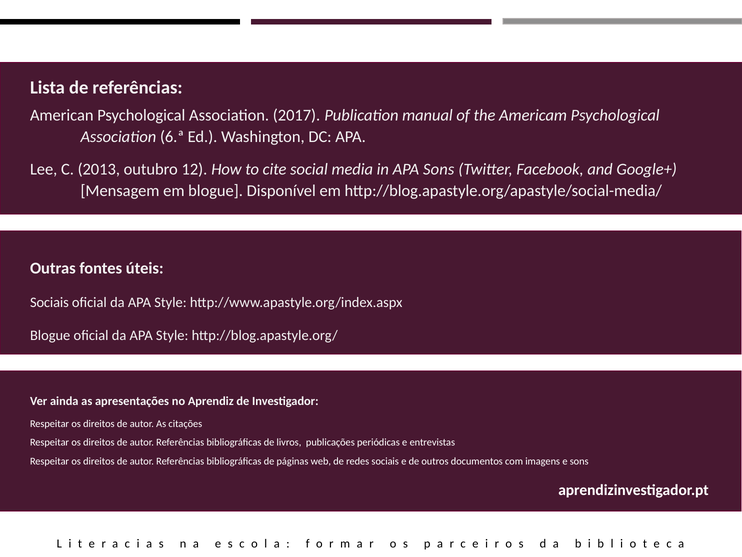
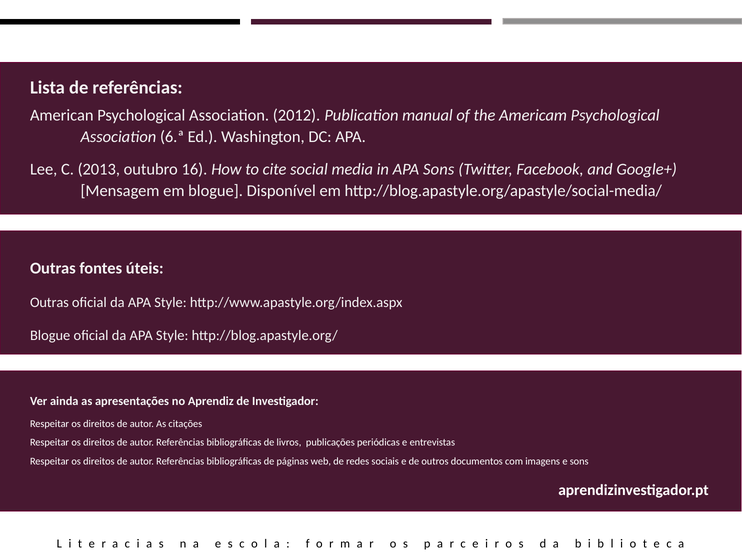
2017: 2017 -> 2012
12: 12 -> 16
Sociais at (49, 302): Sociais -> Outras
